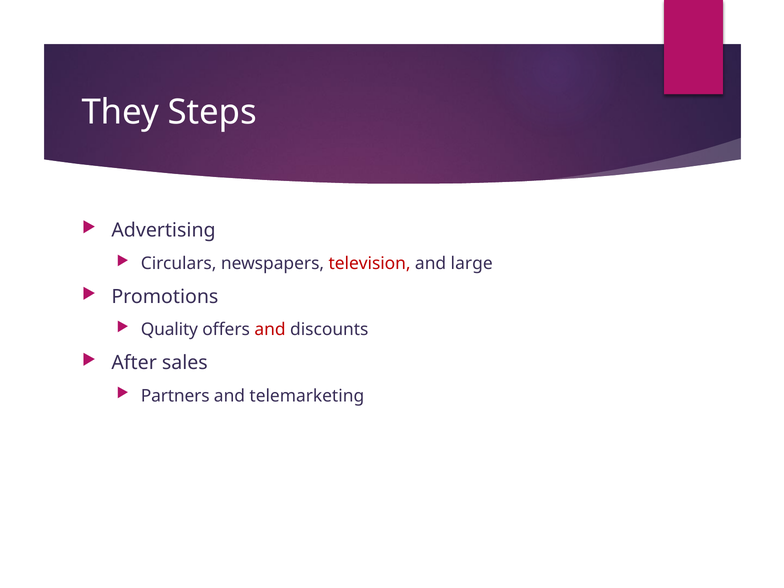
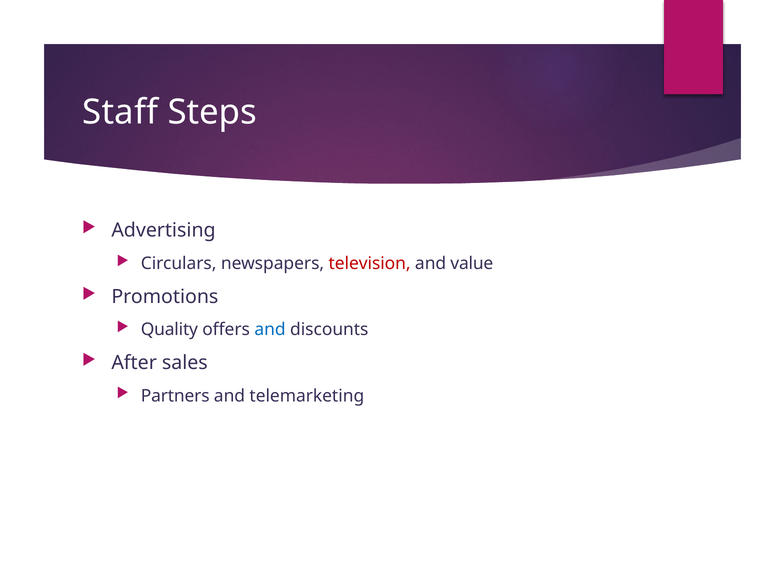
They: They -> Staff
large: large -> value
and at (270, 330) colour: red -> blue
